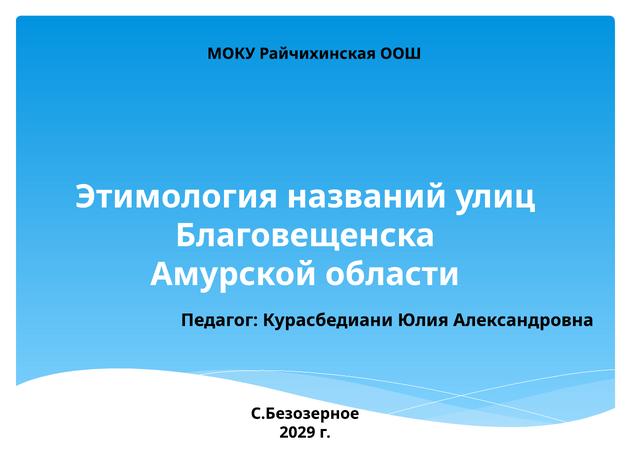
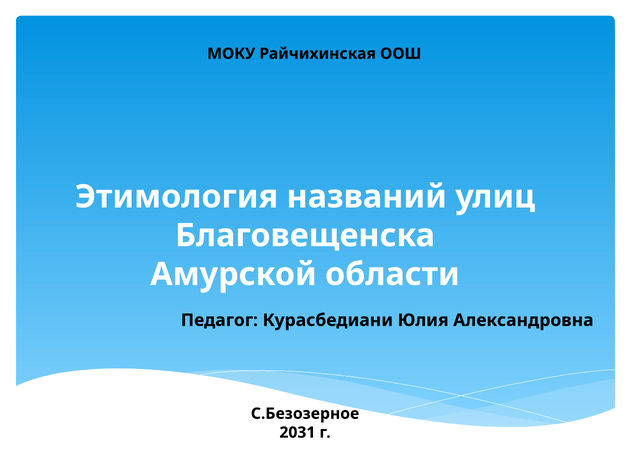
2029: 2029 -> 2031
